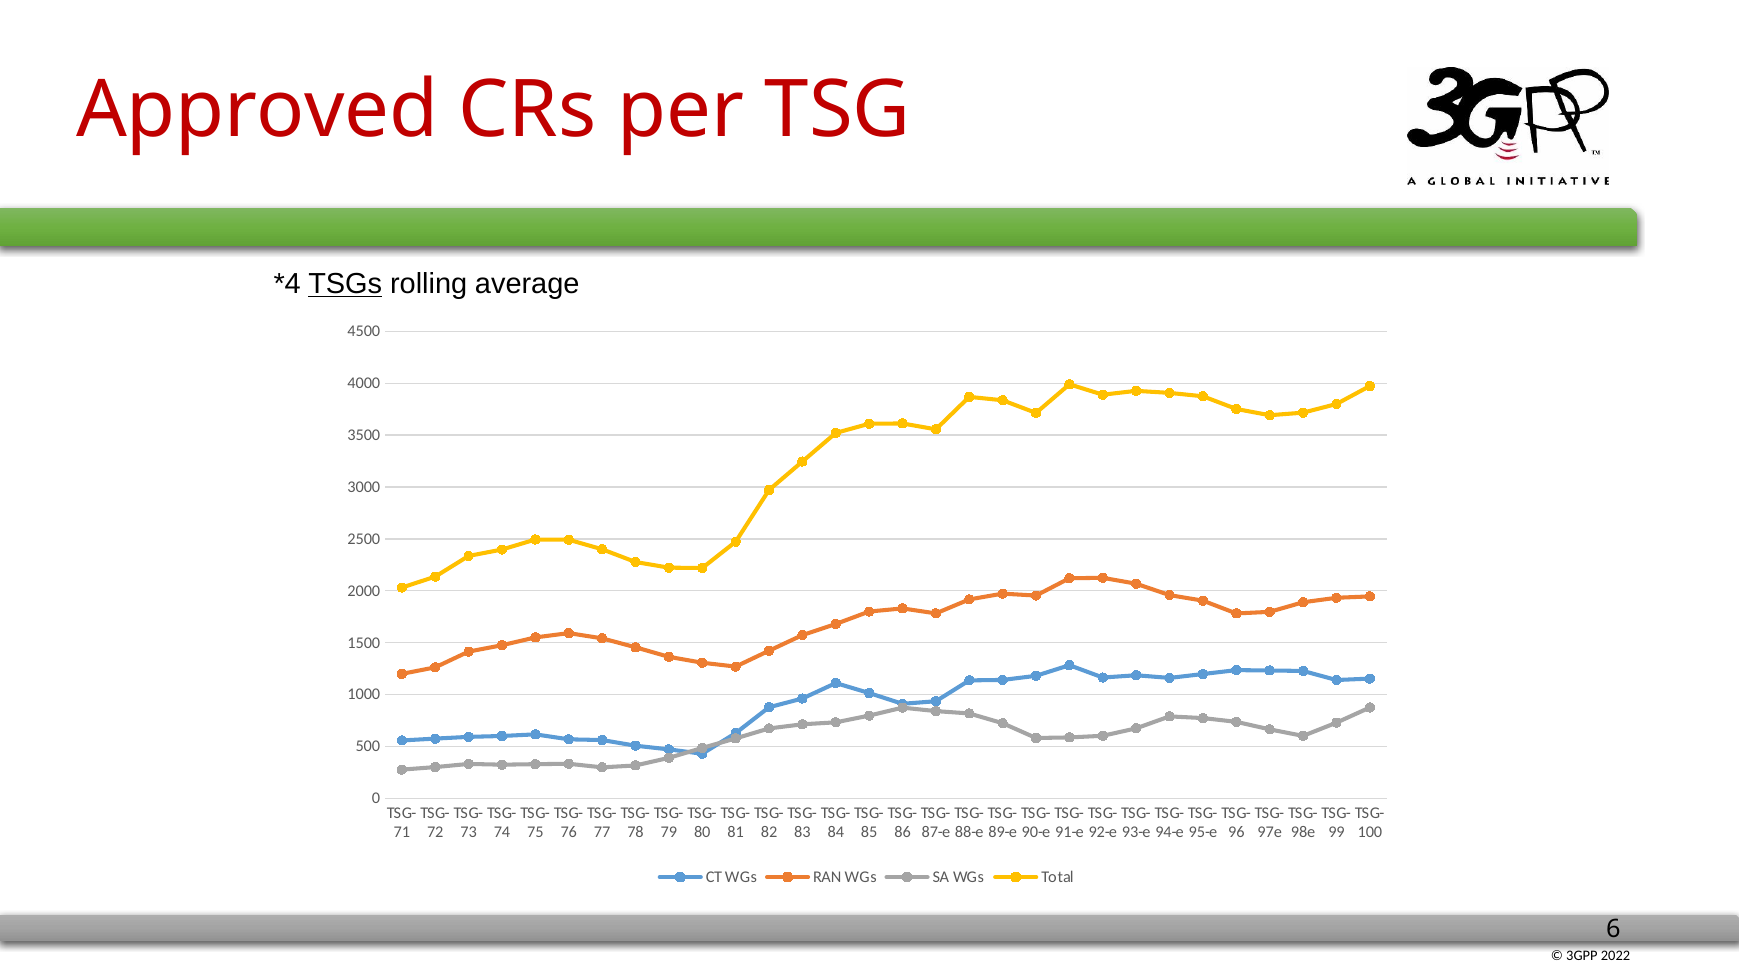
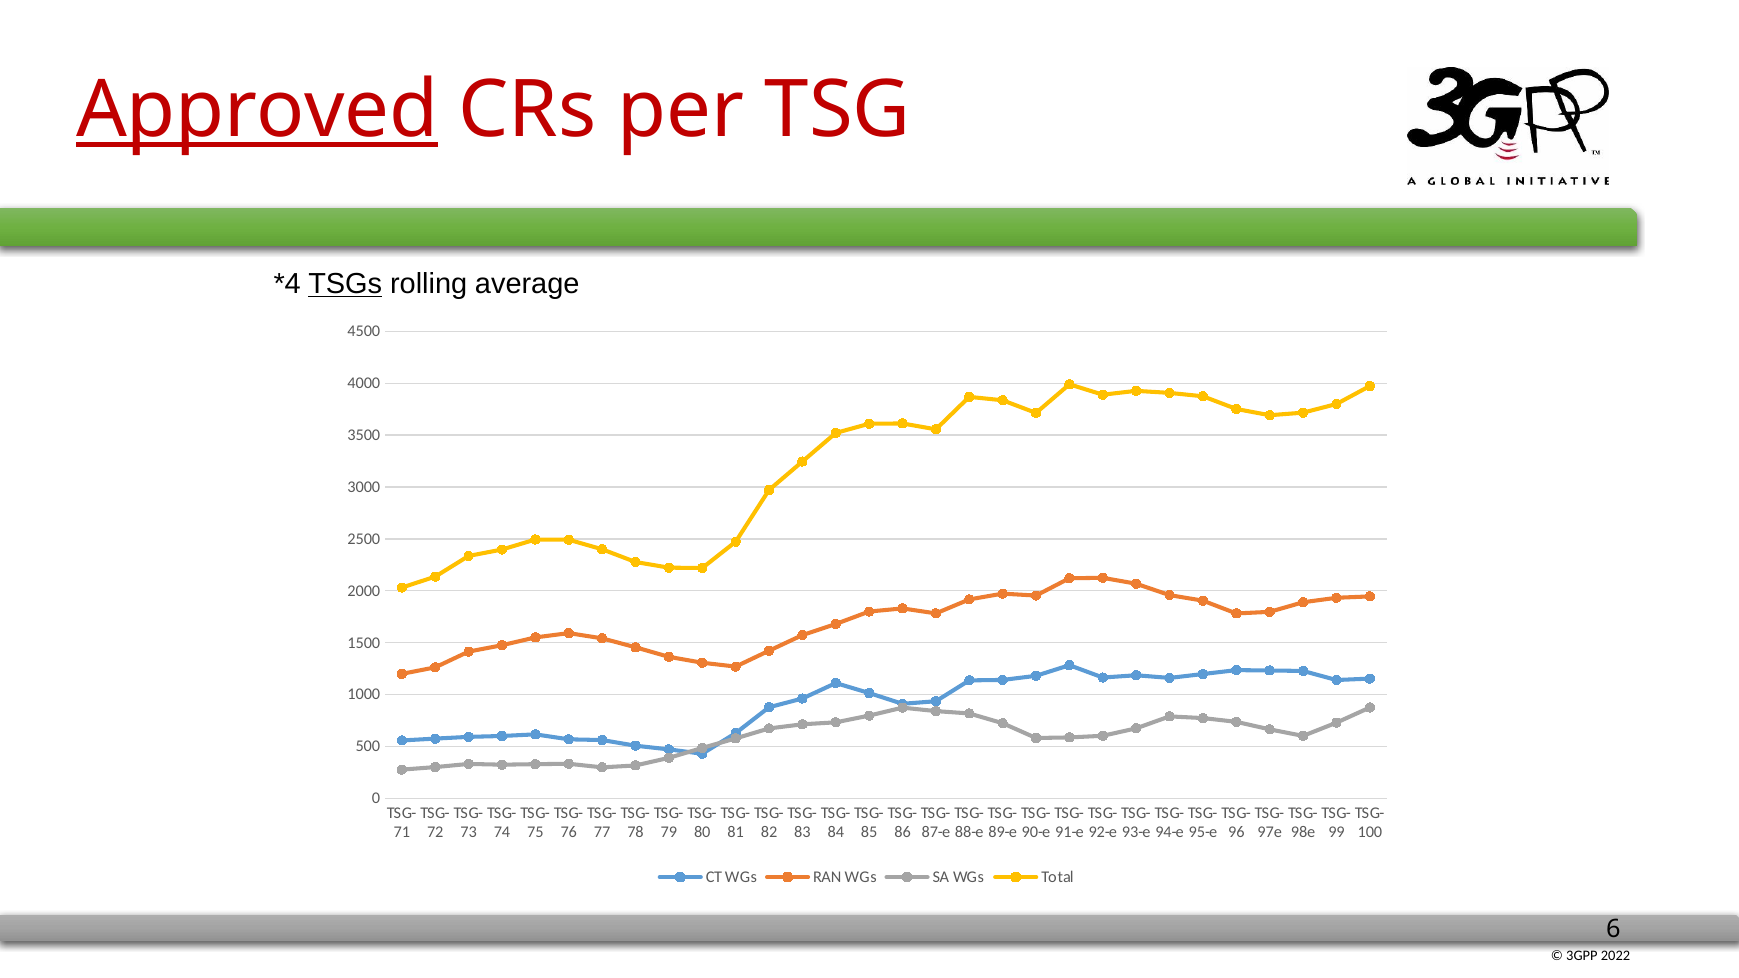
Approved underline: none -> present
